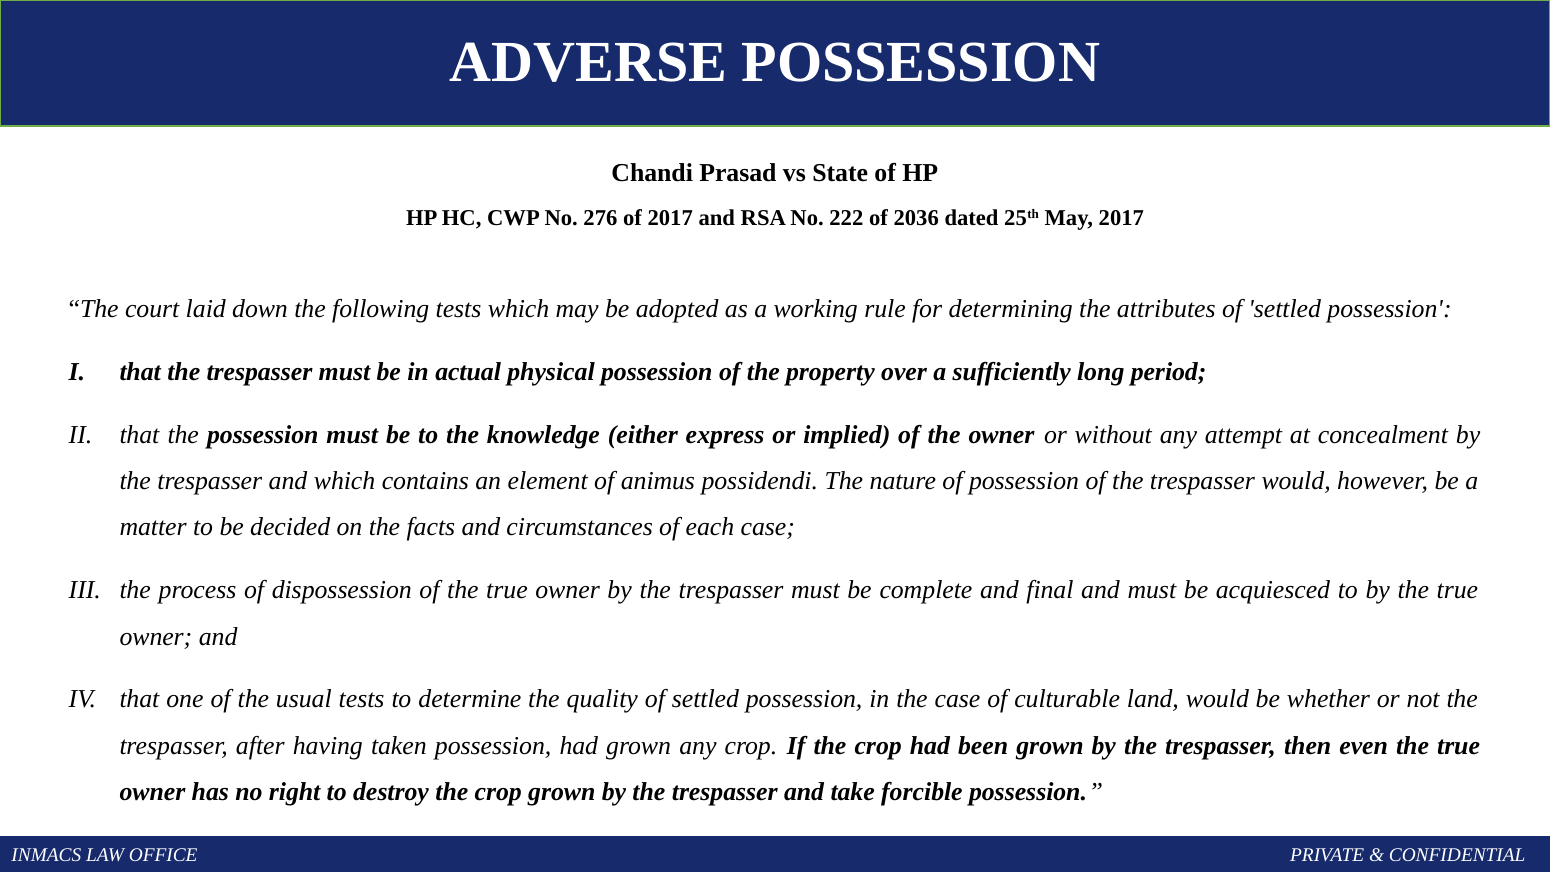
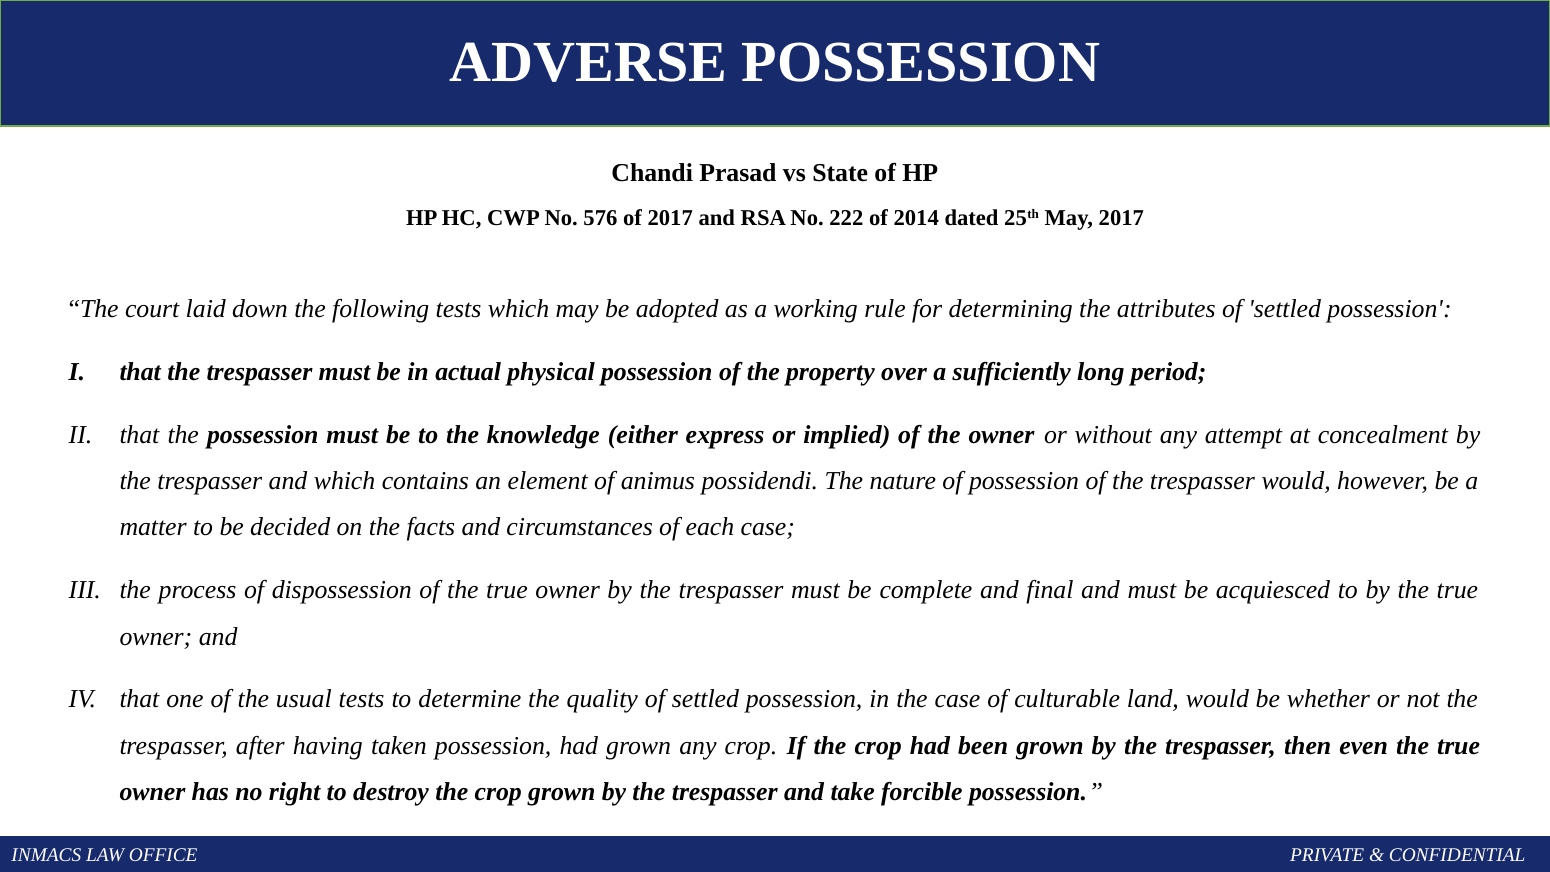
276: 276 -> 576
2036: 2036 -> 2014
